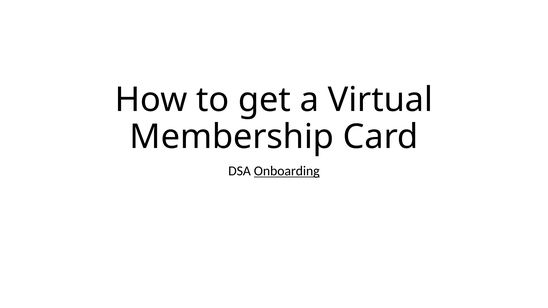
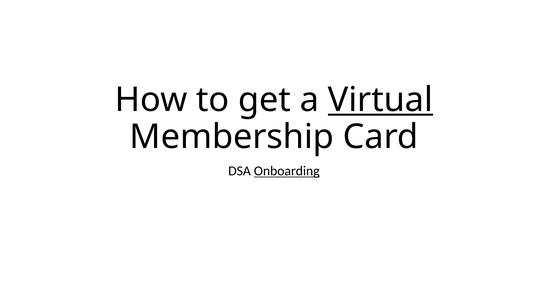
Virtual underline: none -> present
